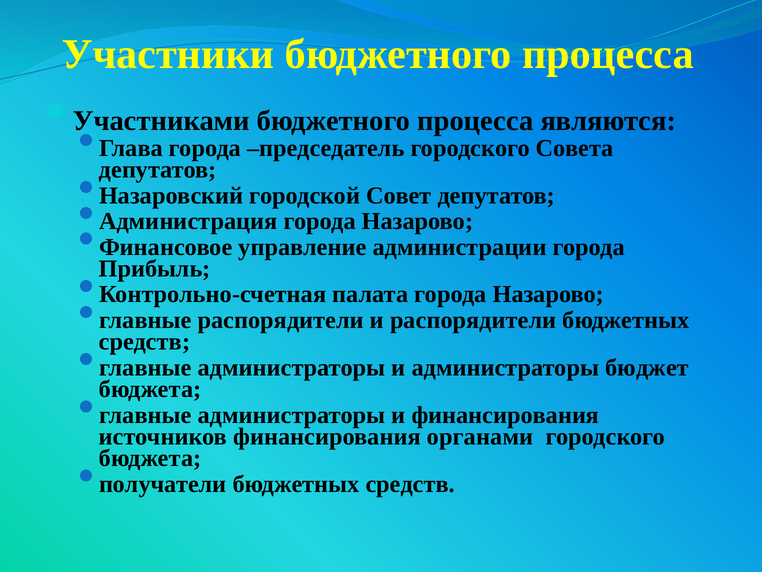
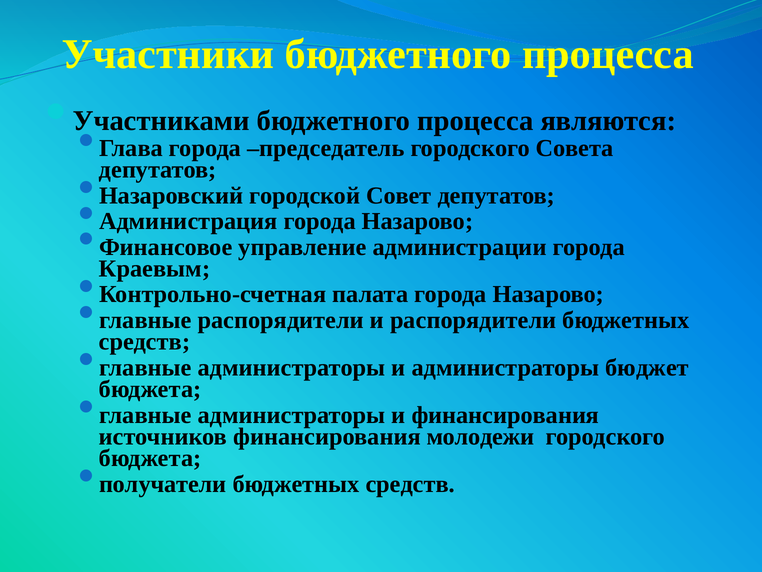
Прибыль: Прибыль -> Краевым
органами: органами -> молодежи
